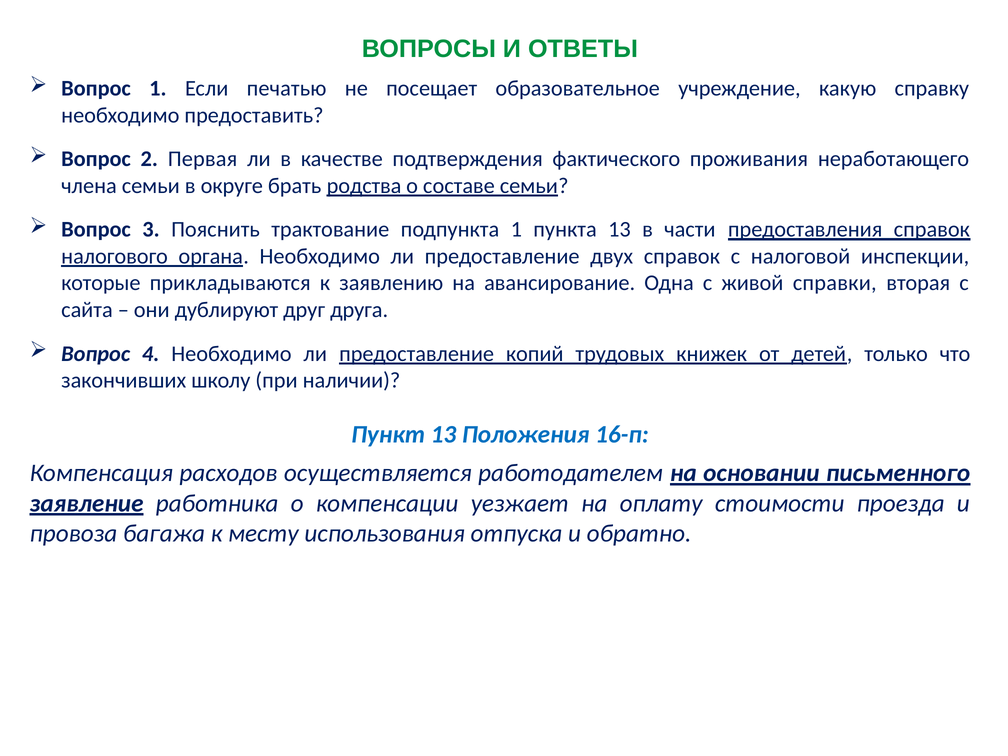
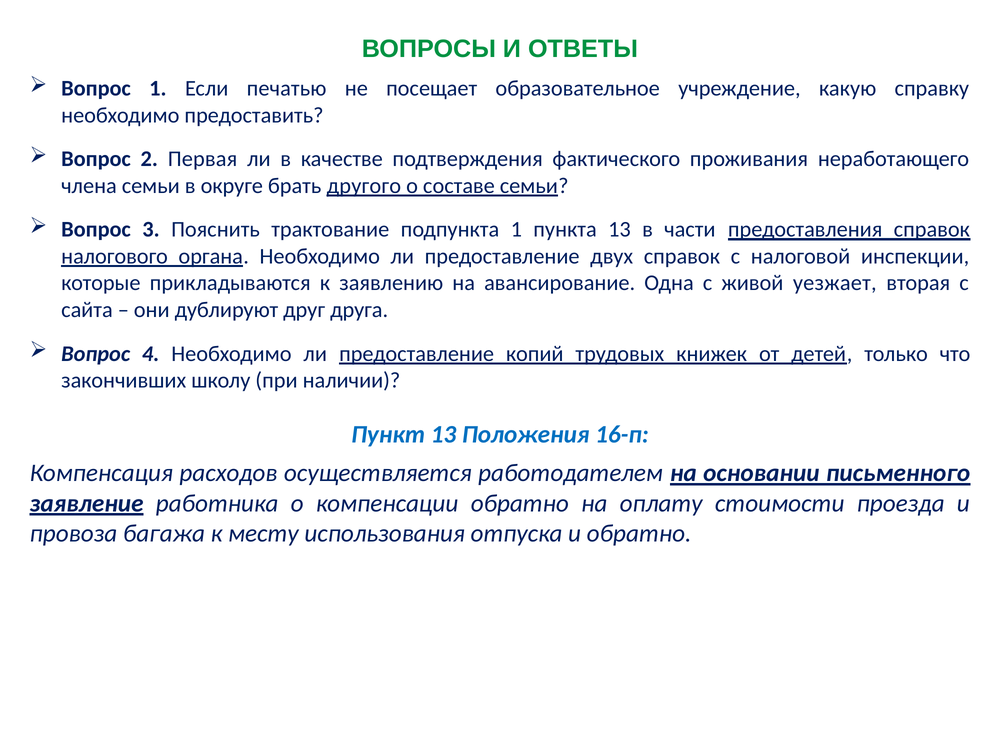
родства: родства -> другого
справки: справки -> уезжает
компенсации уезжает: уезжает -> обратно
